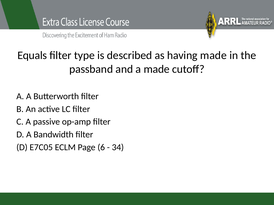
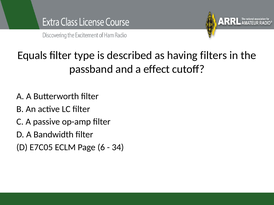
having made: made -> filters
a made: made -> effect
